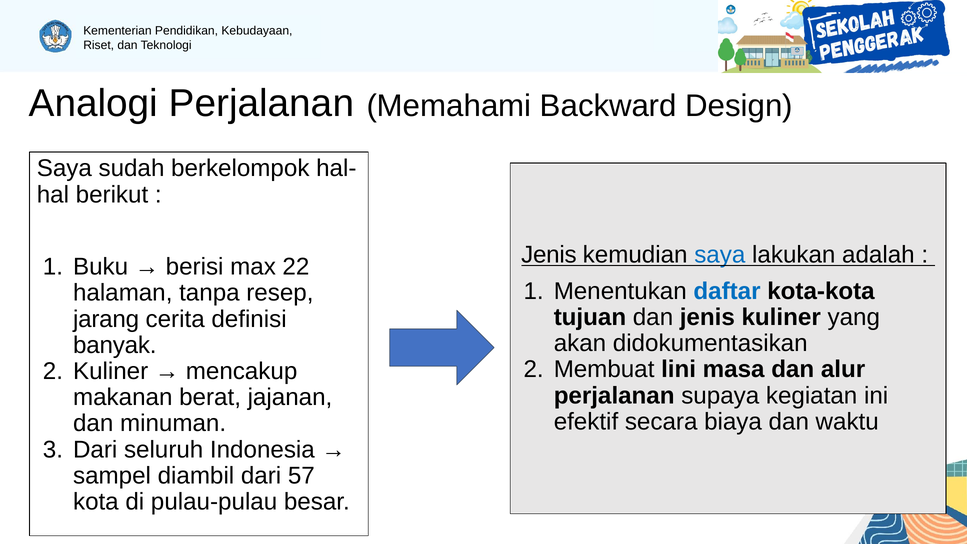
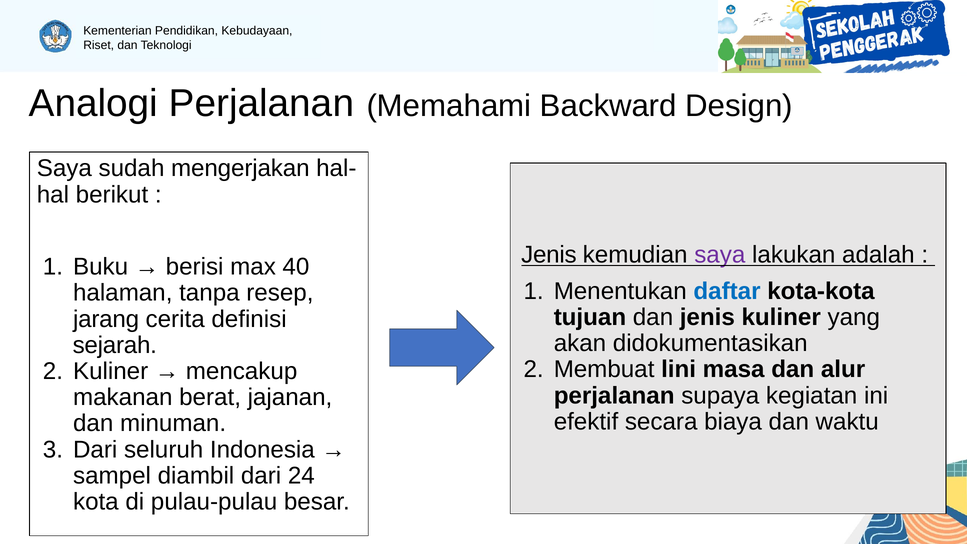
berkelompok: berkelompok -> mengerjakan
saya at (720, 255) colour: blue -> purple
22: 22 -> 40
banyak: banyak -> sejarah
57: 57 -> 24
